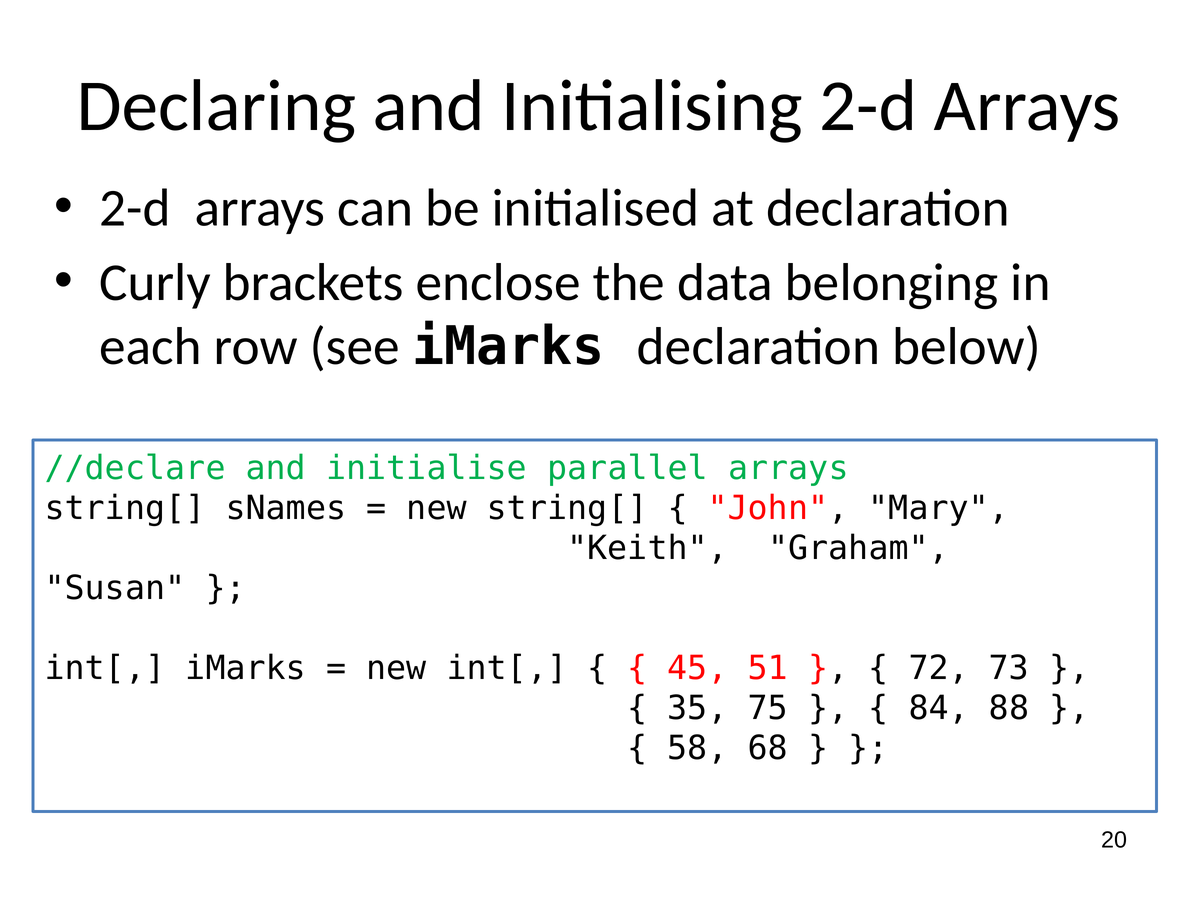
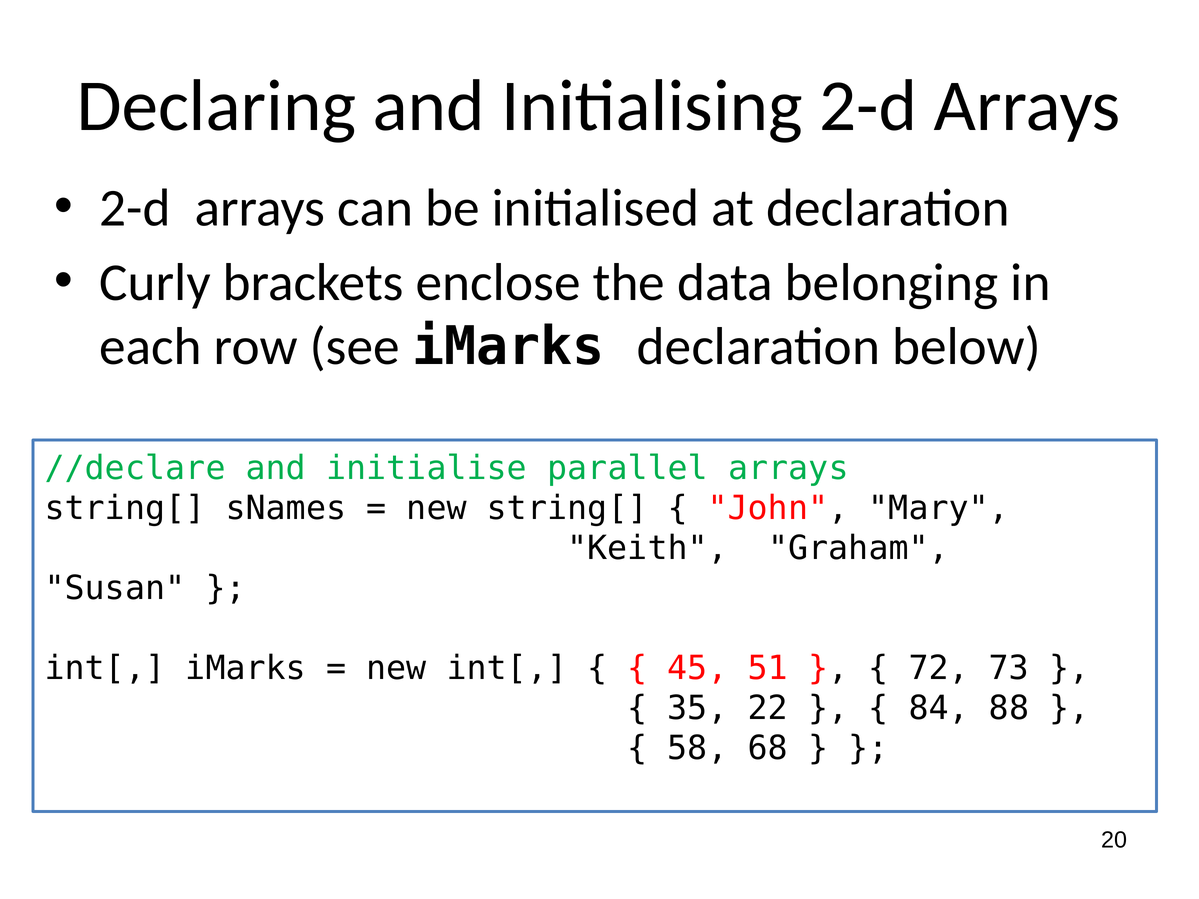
75: 75 -> 22
